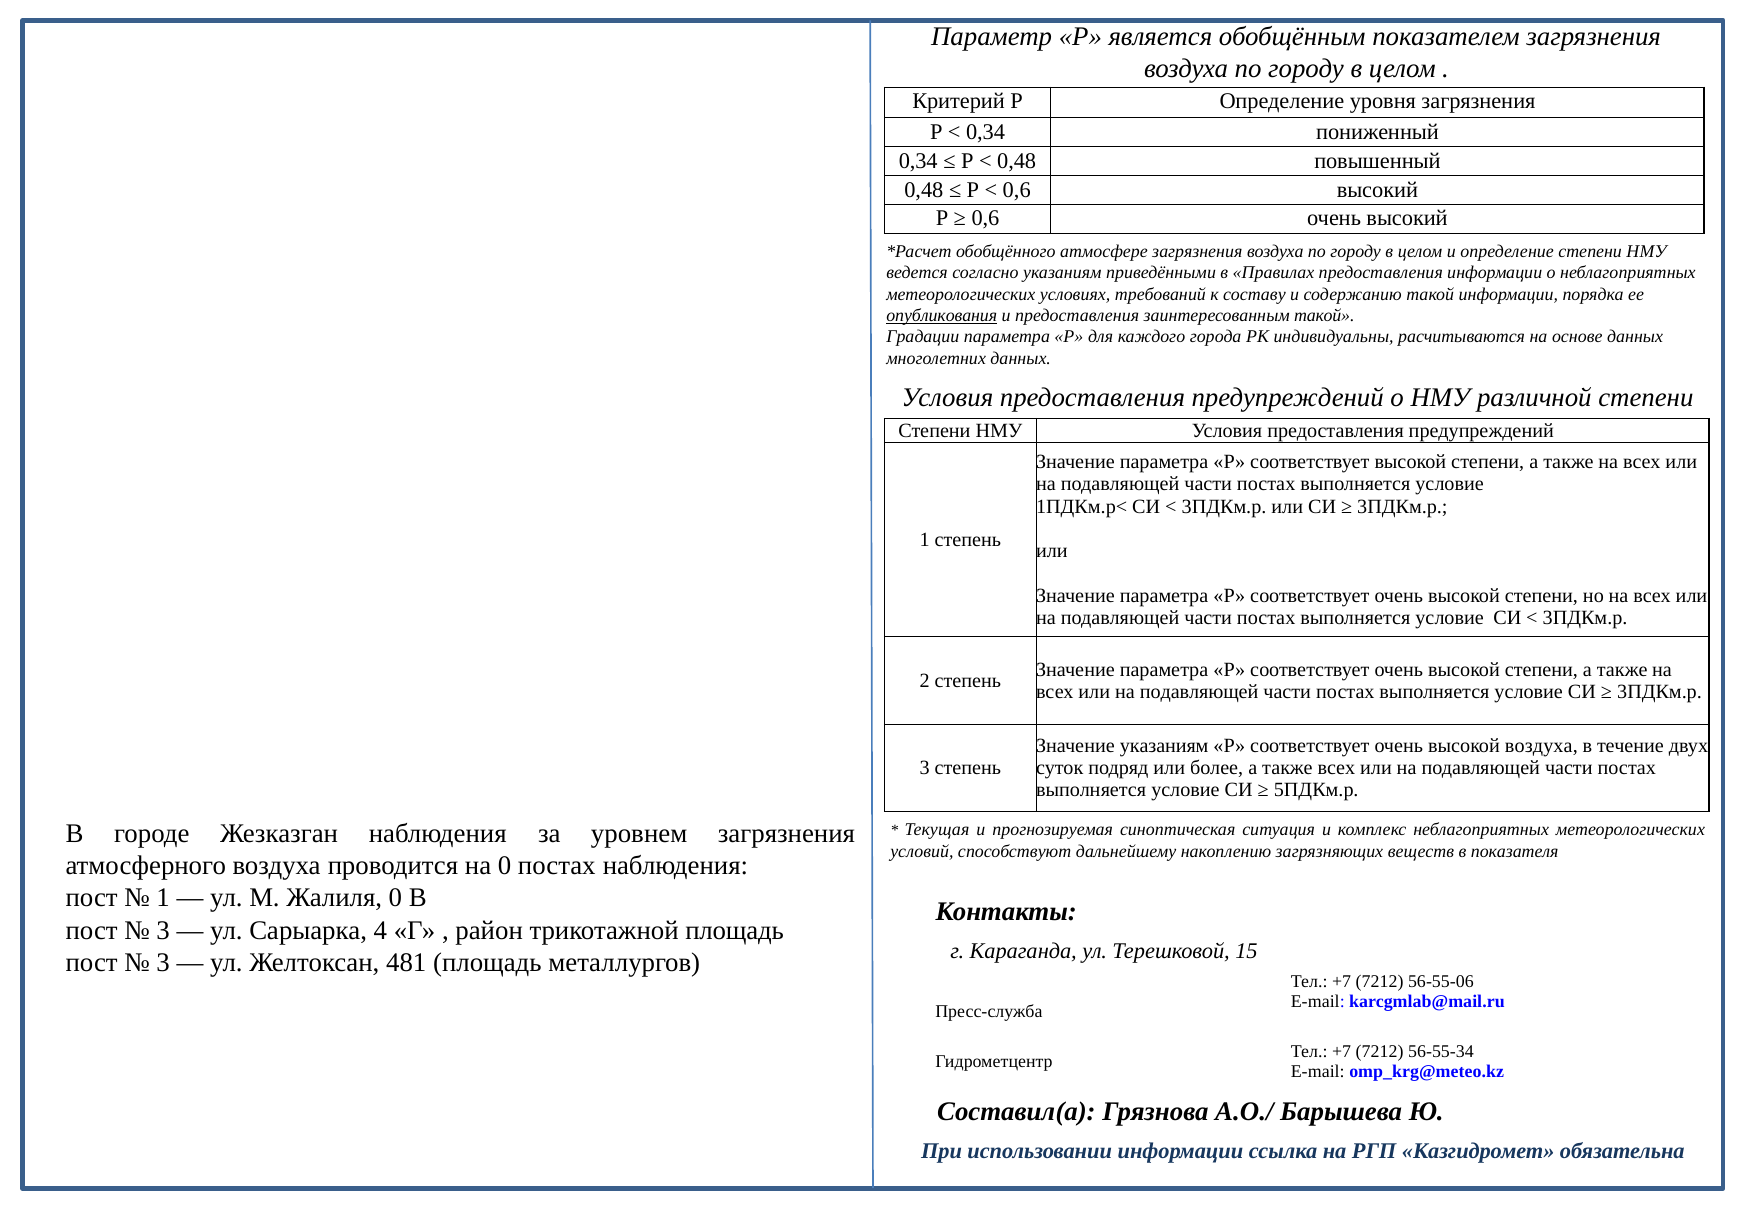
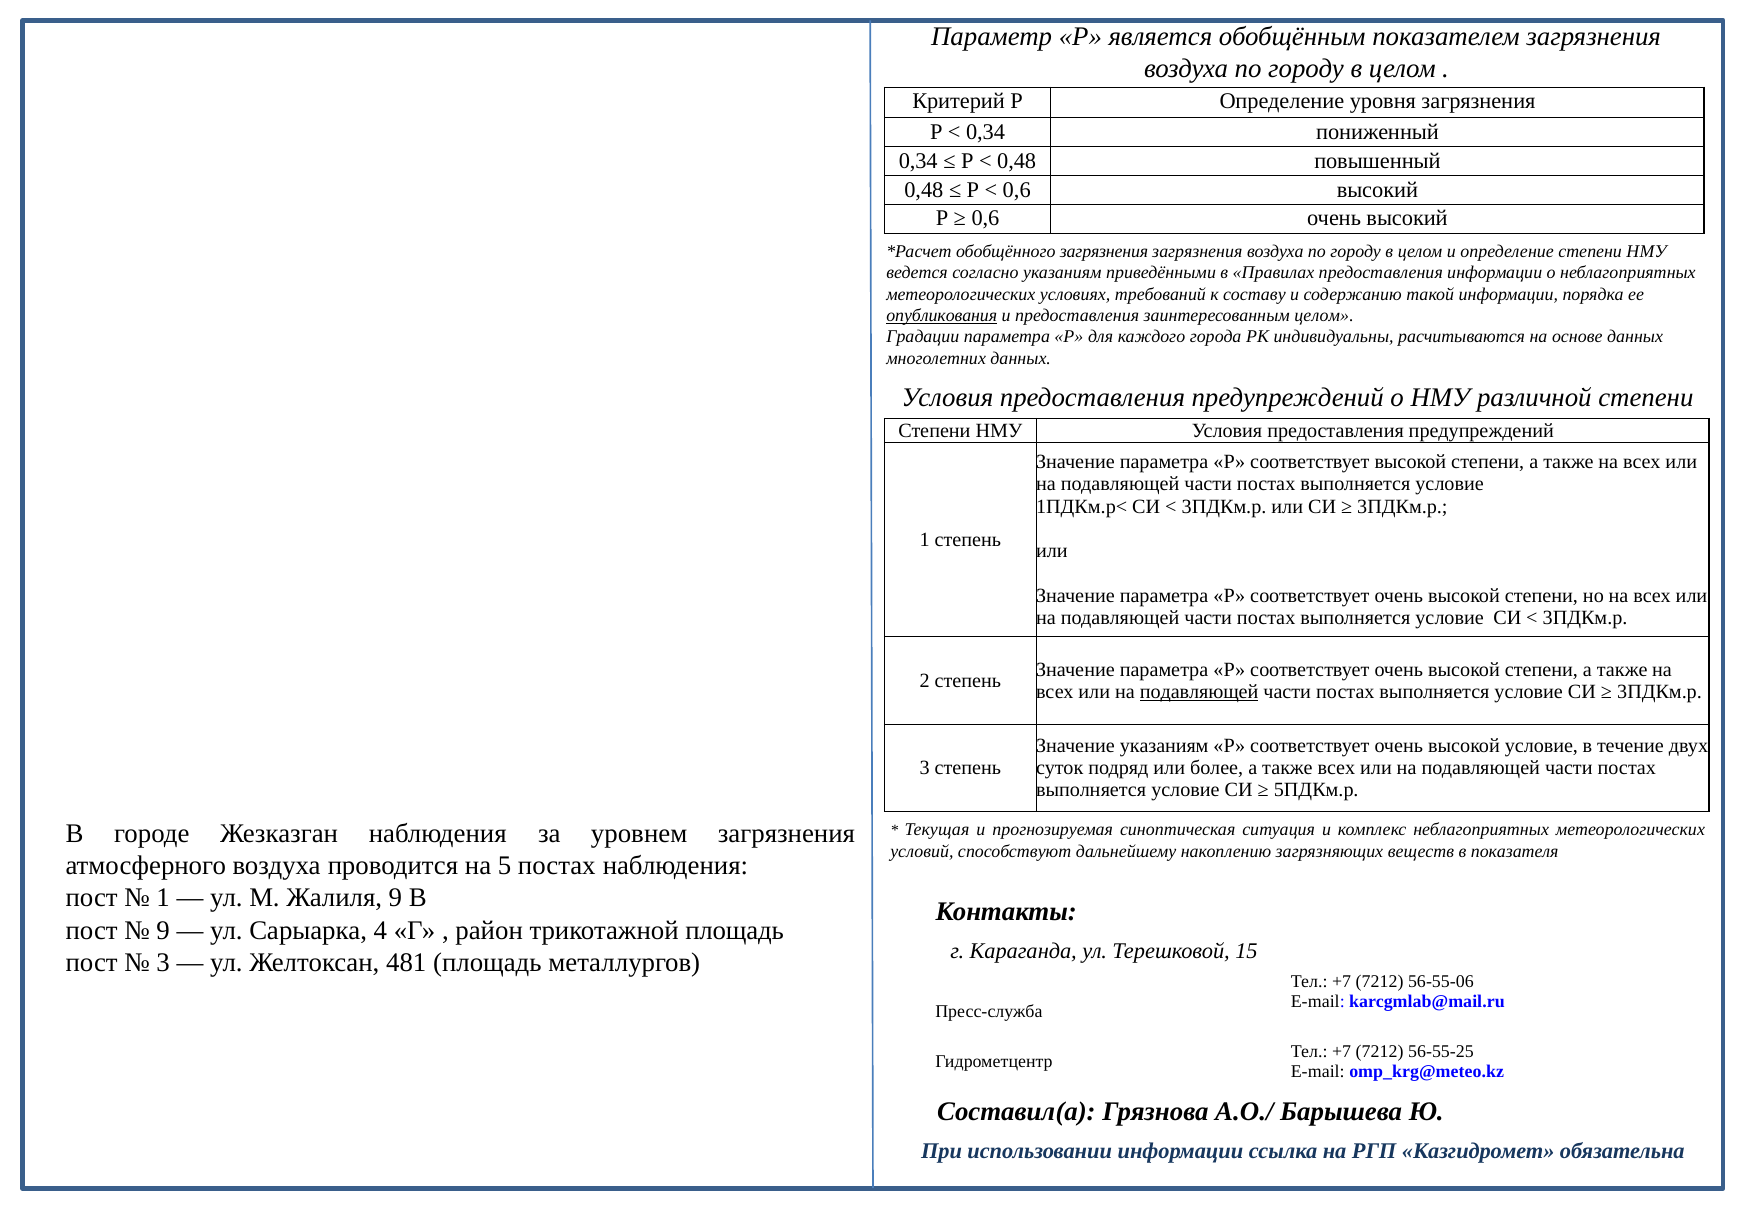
обобщённого атмосфере: атмосфере -> загрязнения
заинтересованным такой: такой -> целом
подавляющей at (1199, 692) underline: none -> present
высокой воздуха: воздуха -> условие
на 0: 0 -> 5
Жалиля 0: 0 -> 9
3 at (163, 930): 3 -> 9
56-55-34: 56-55-34 -> 56-55-25
